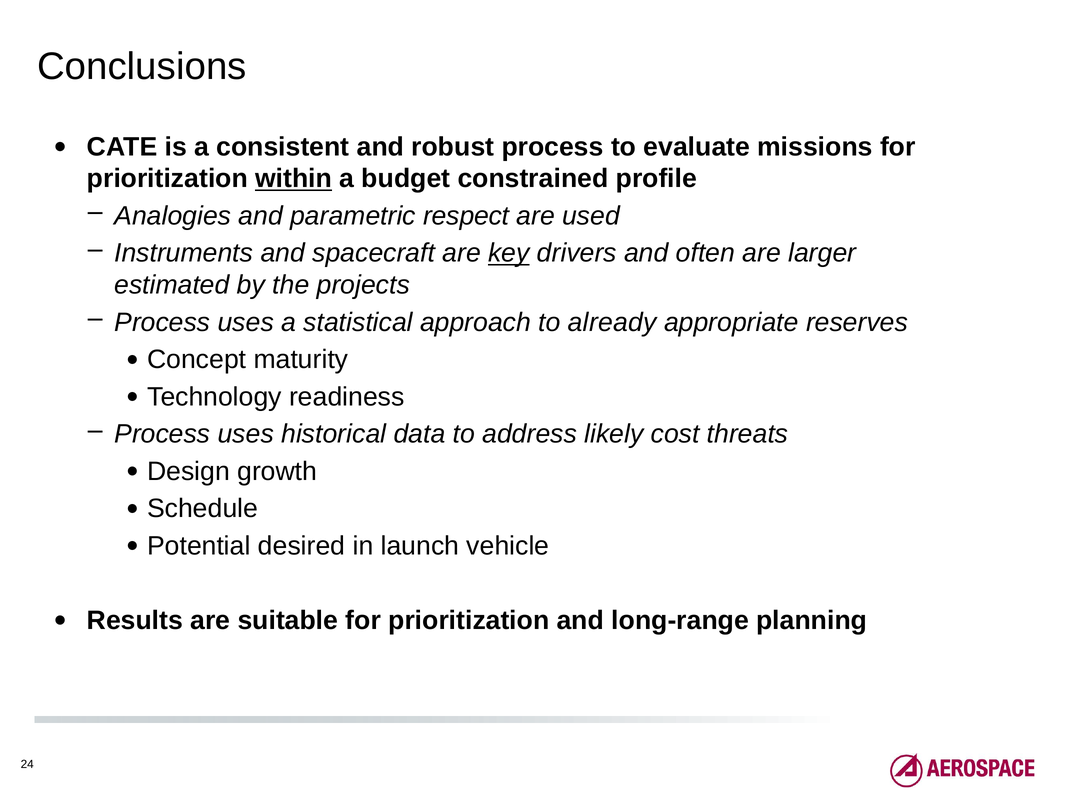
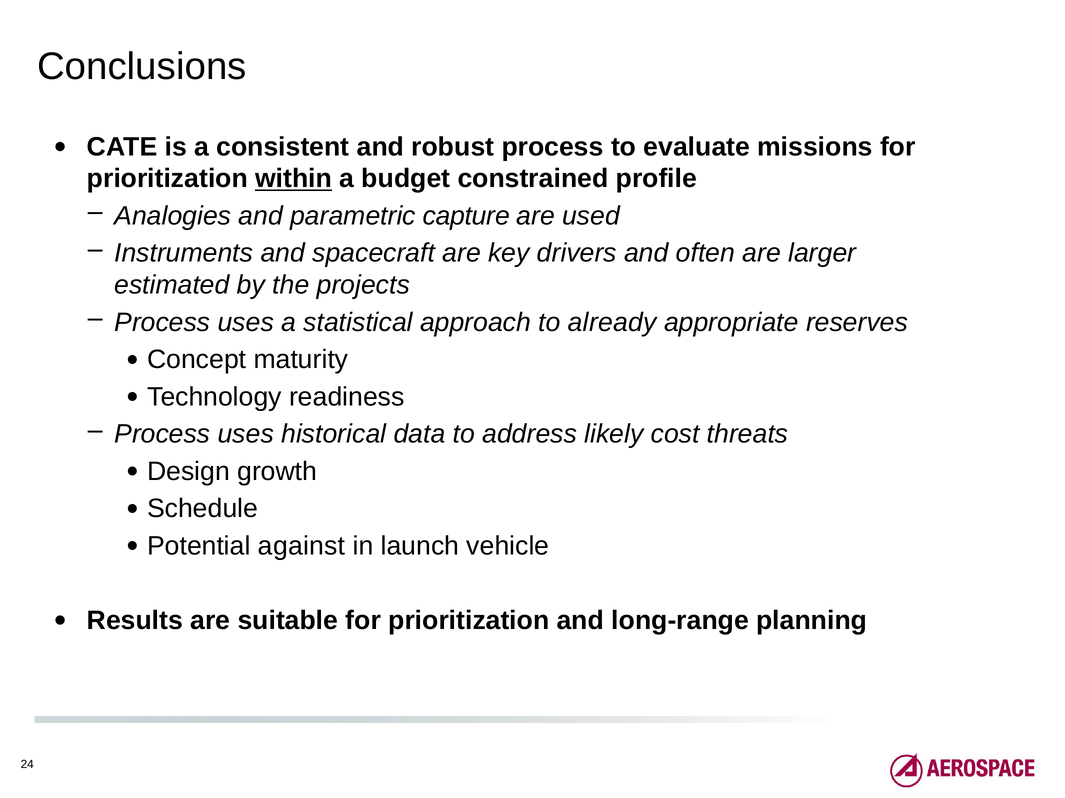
respect: respect -> capture
key underline: present -> none
desired: desired -> against
